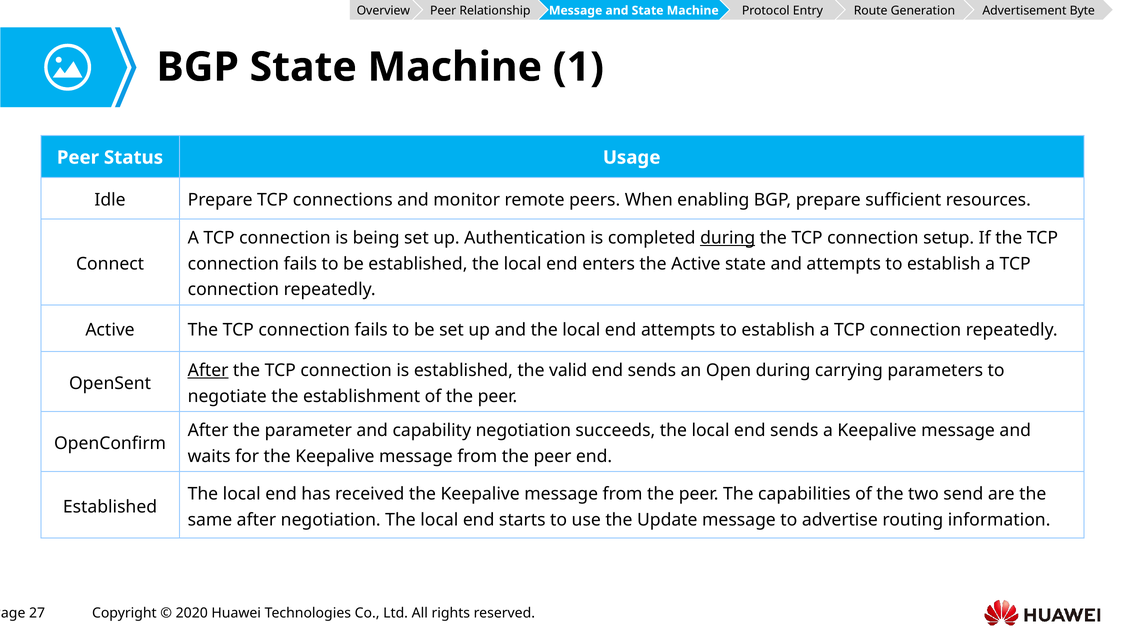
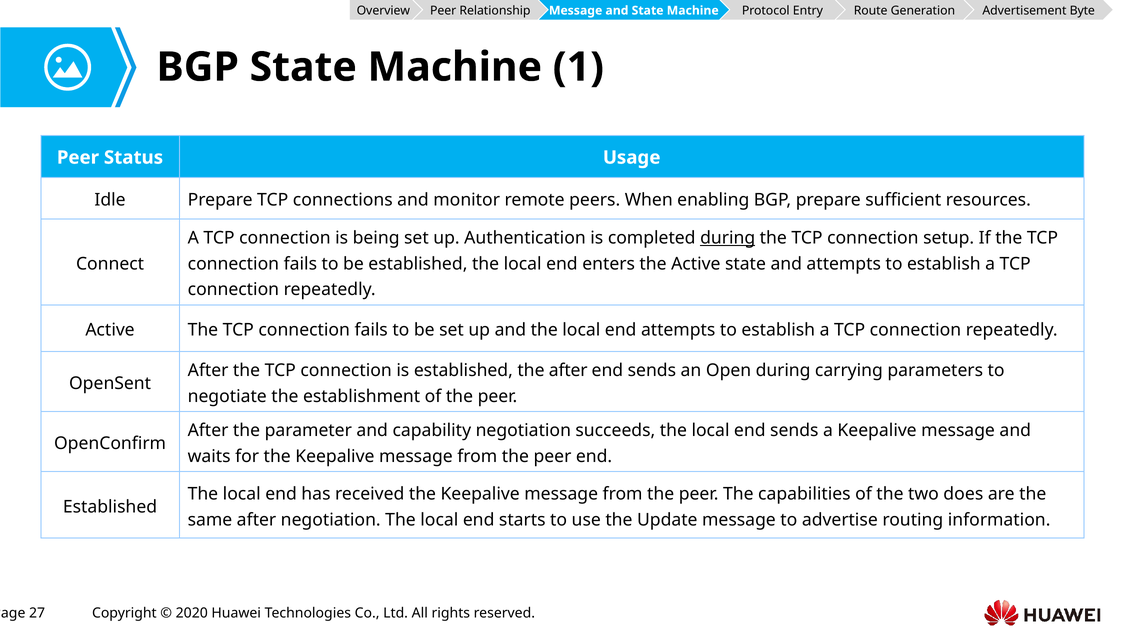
After at (208, 371) underline: present -> none
the valid: valid -> after
send: send -> does
